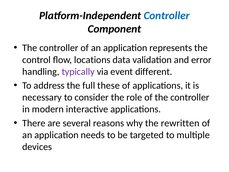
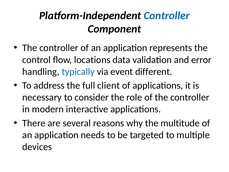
typically colour: purple -> blue
these: these -> client
rewritten: rewritten -> multitude
